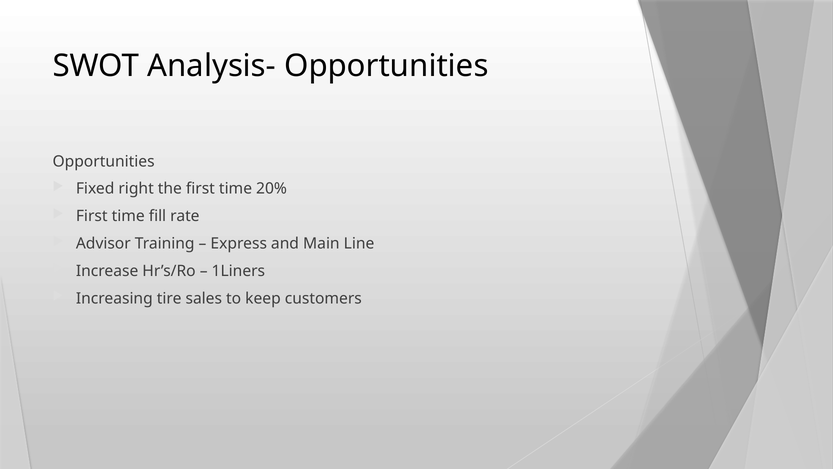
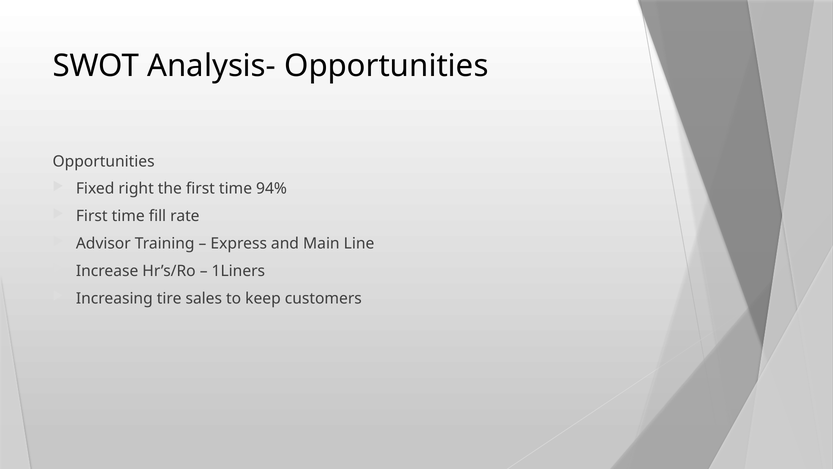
20%: 20% -> 94%
